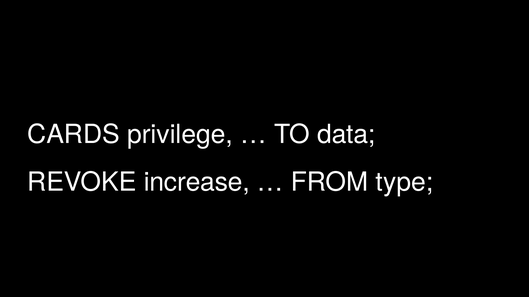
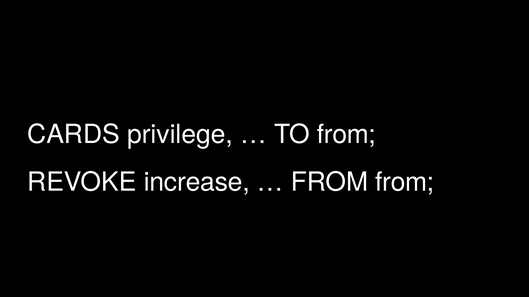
TO data: data -> from
FROM type: type -> from
